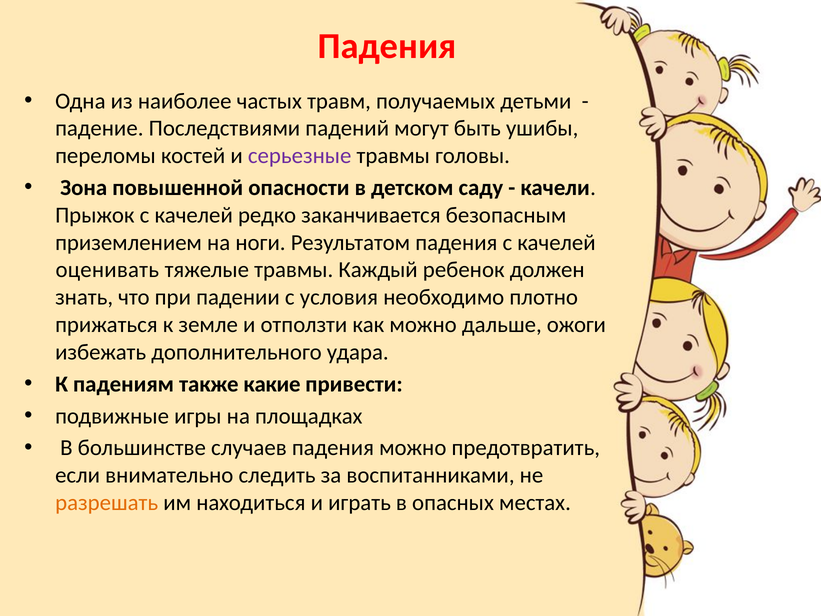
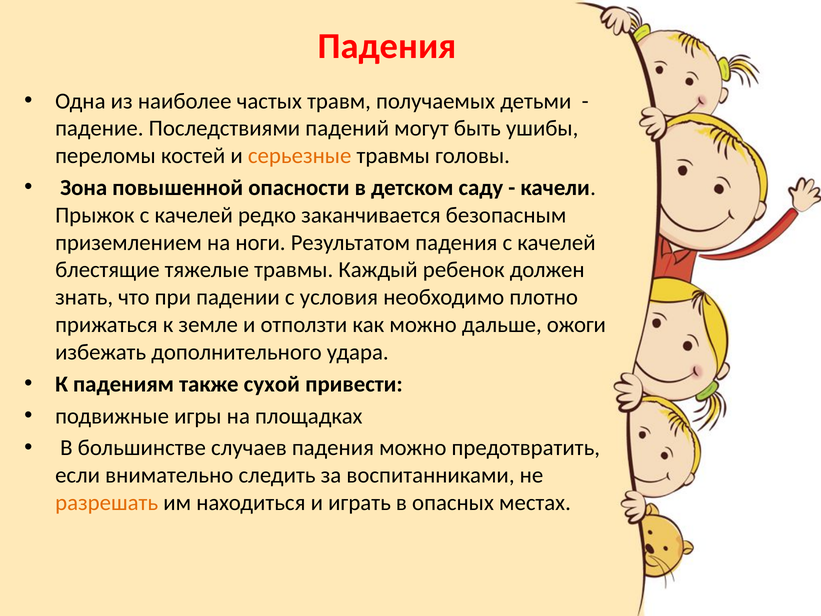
серьезные colour: purple -> orange
оценивать: оценивать -> блестящие
какие: какие -> сухой
